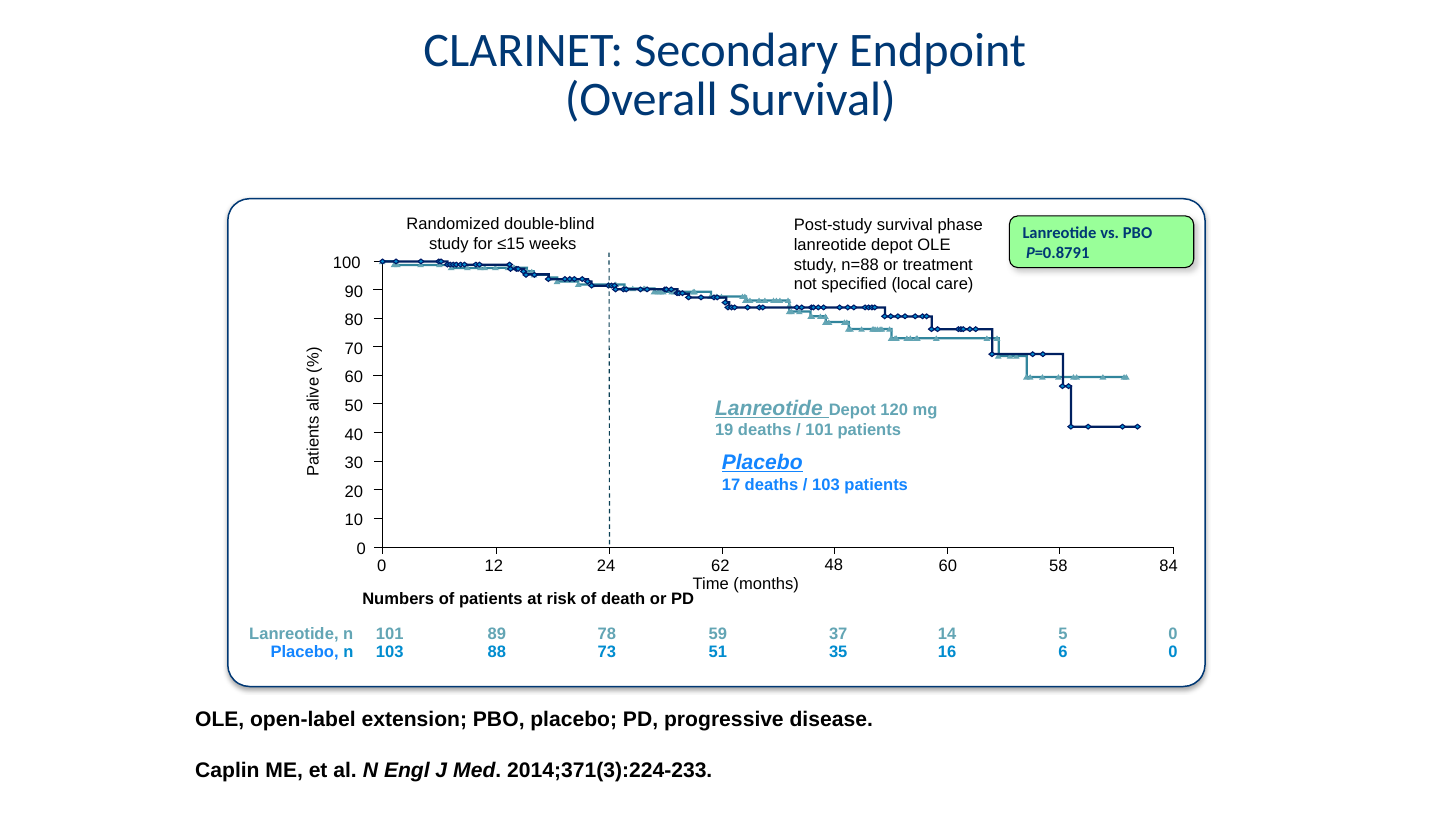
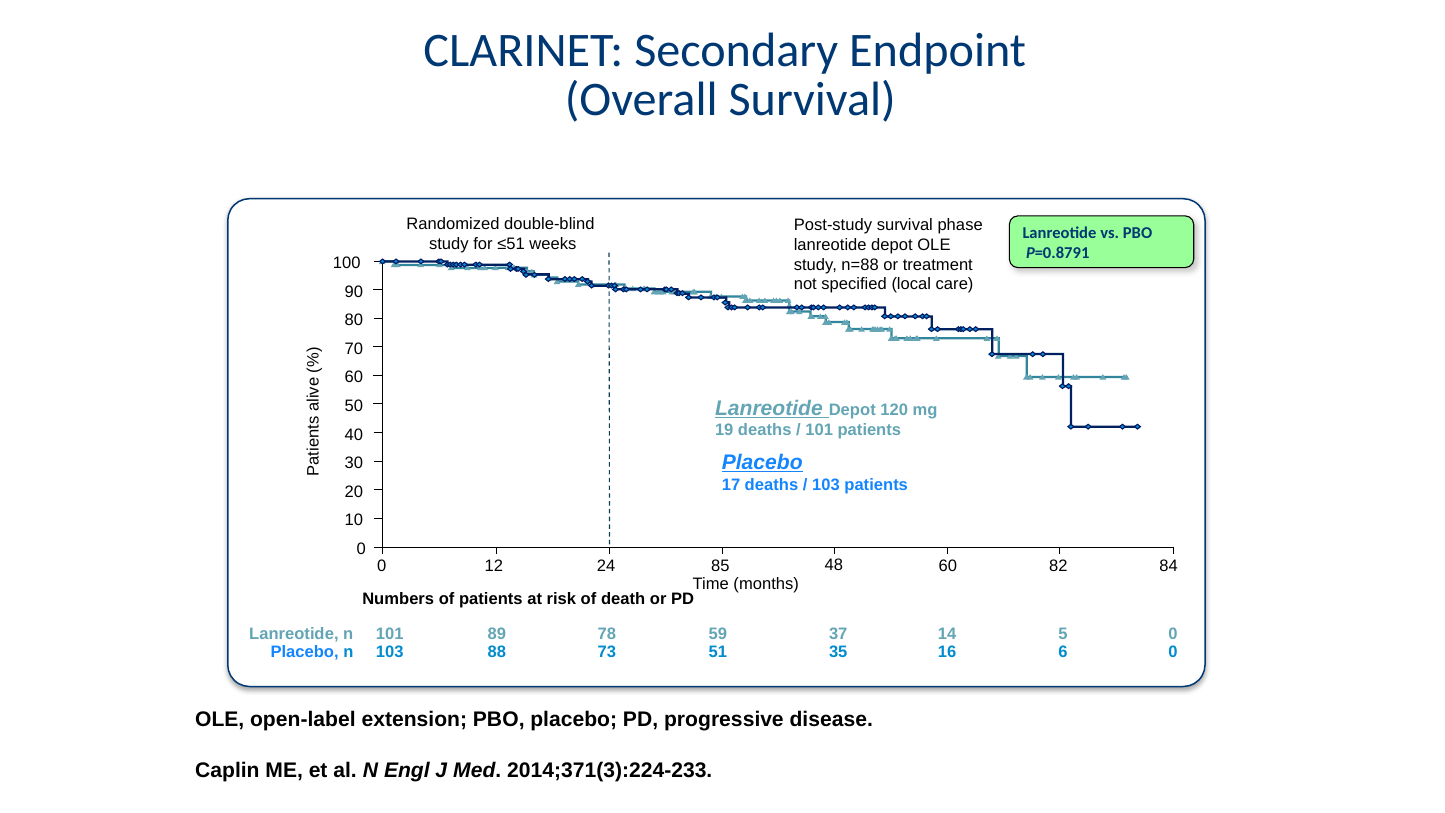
≤15: ≤15 -> ≤51
62: 62 -> 85
58: 58 -> 82
